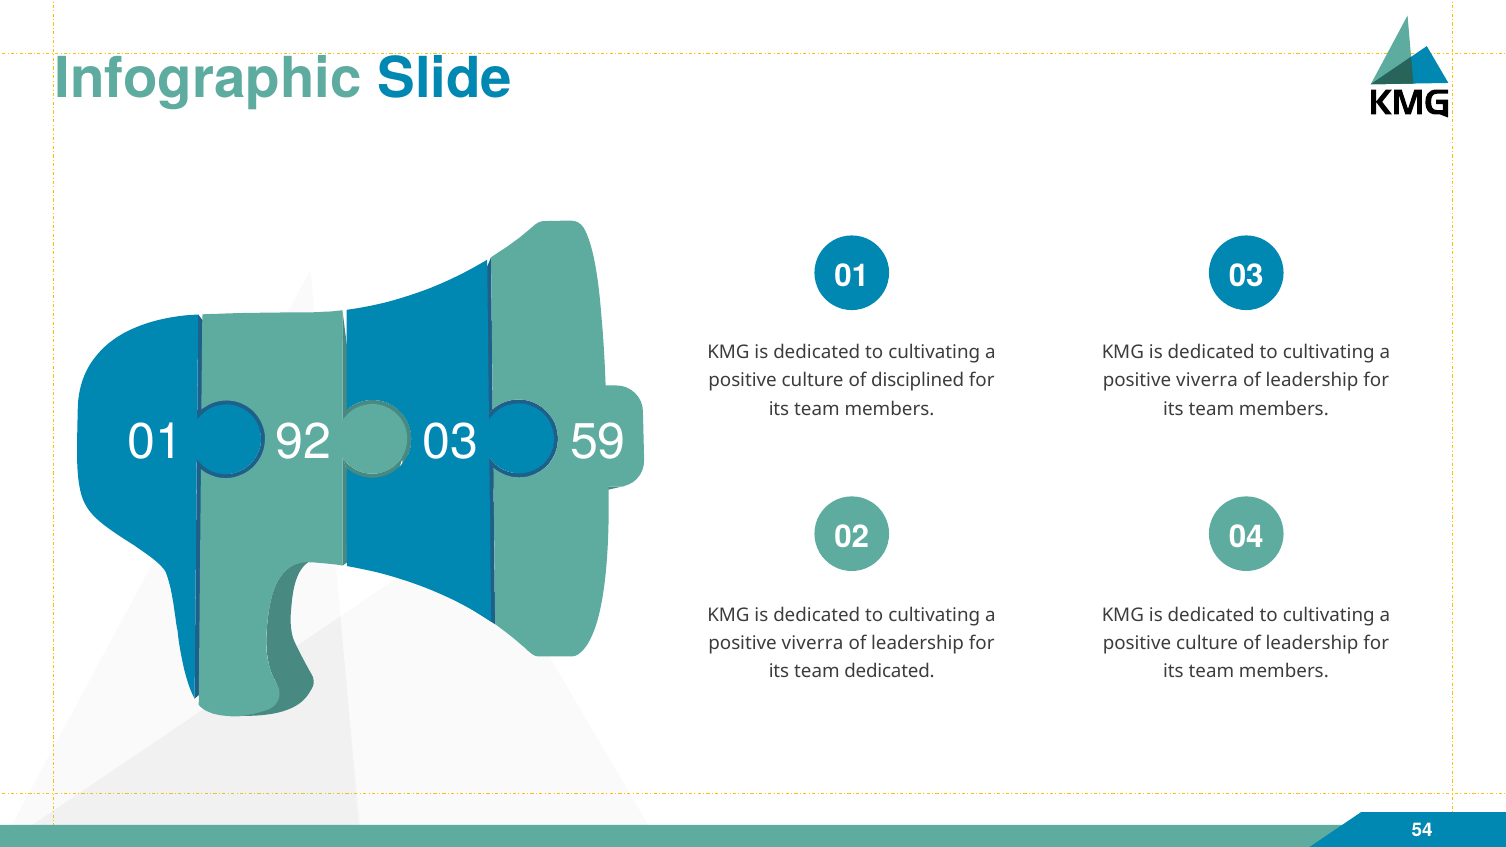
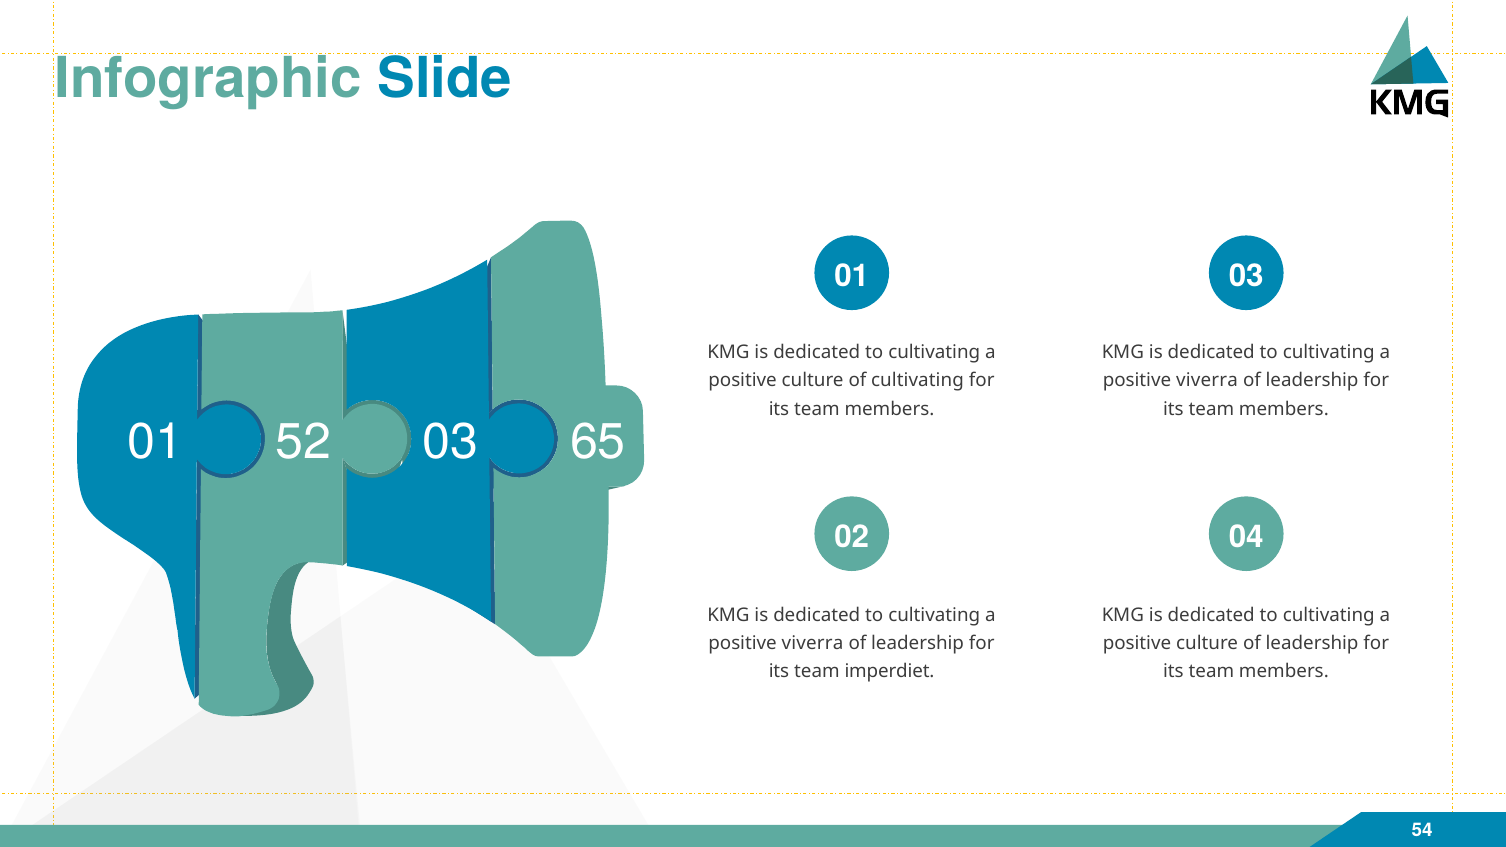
of disciplined: disciplined -> cultivating
92: 92 -> 52
59: 59 -> 65
team dedicated: dedicated -> imperdiet
